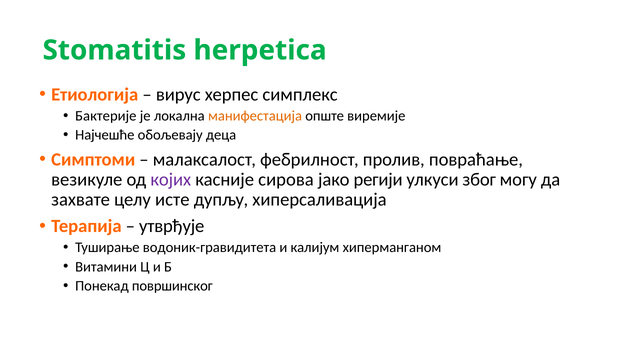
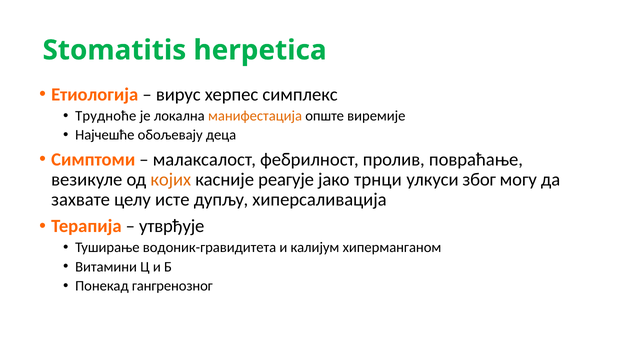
Бактерије: Бактерије -> Трудноће
којих colour: purple -> orange
сирова: сирова -> реагује
регији: регији -> трнци
површинског: површинског -> гангренозног
